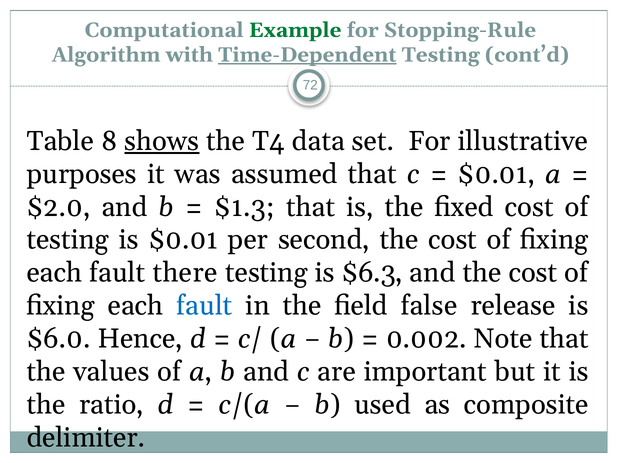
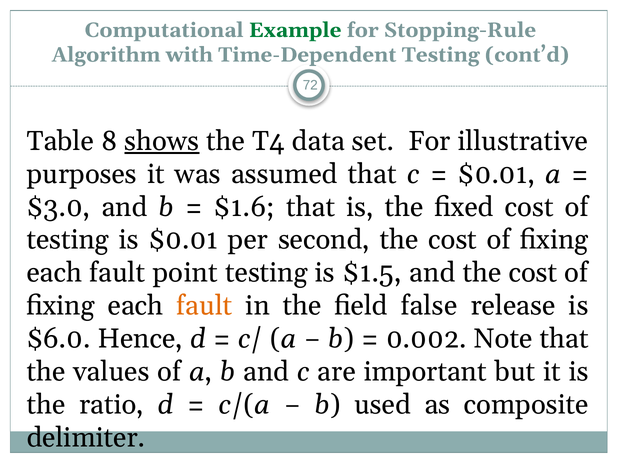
Time-Dependent underline: present -> none
$2.0: $2.0 -> $3.0
$1.3: $1.3 -> $1.6
there: there -> point
$6.3: $6.3 -> $1.5
fault at (204, 306) colour: blue -> orange
